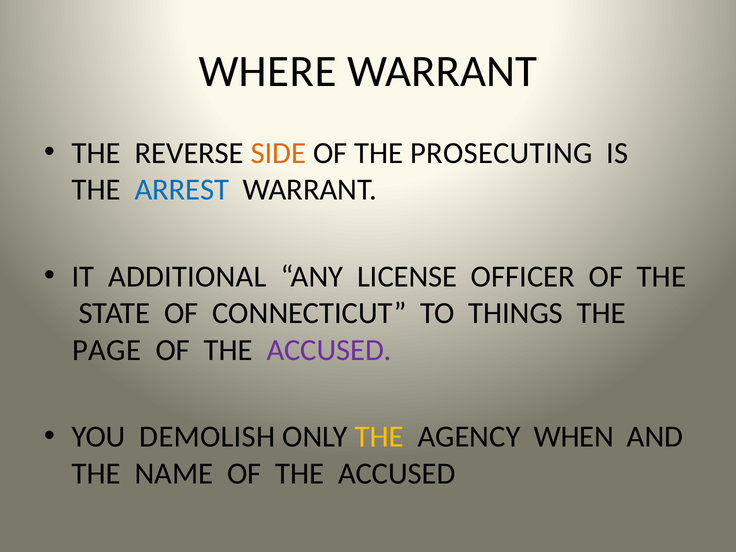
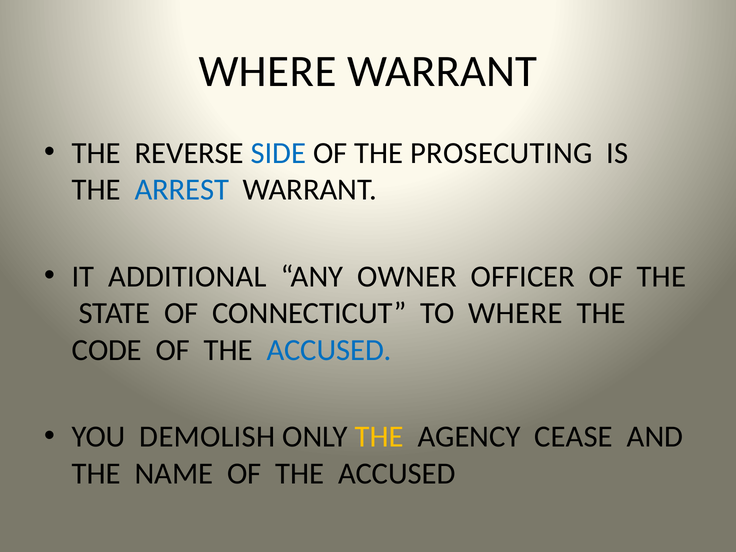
SIDE colour: orange -> blue
LICENSE: LICENSE -> OWNER
TO THINGS: THINGS -> WHERE
PAGE: PAGE -> CODE
ACCUSED at (329, 350) colour: purple -> blue
WHEN: WHEN -> CEASE
